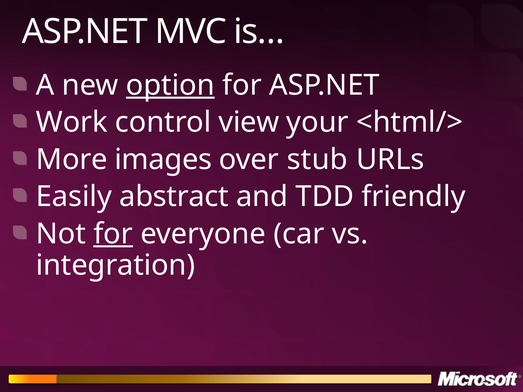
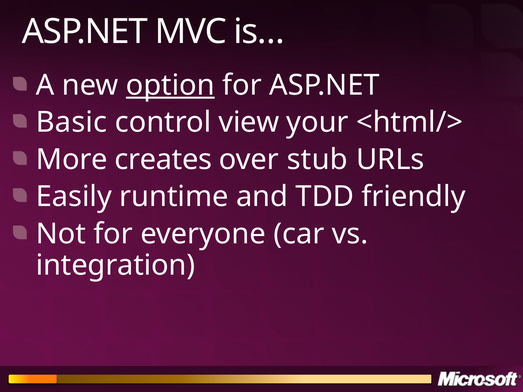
Work: Work -> Basic
images: images -> creates
abstract: abstract -> runtime
for at (113, 234) underline: present -> none
